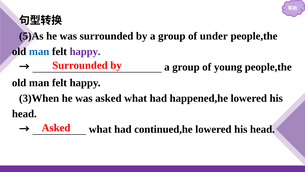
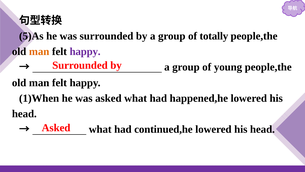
under: under -> totally
man at (39, 51) colour: blue -> orange
3)When: 3)When -> 1)When
